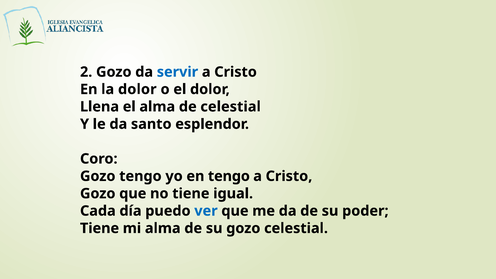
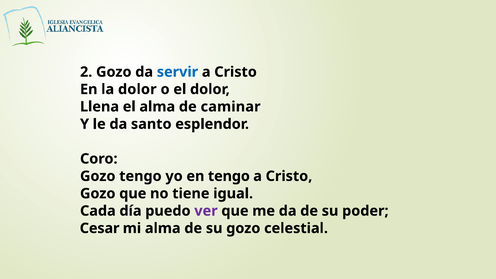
de celestial: celestial -> caminar
ver colour: blue -> purple
Tiene at (100, 228): Tiene -> Cesar
